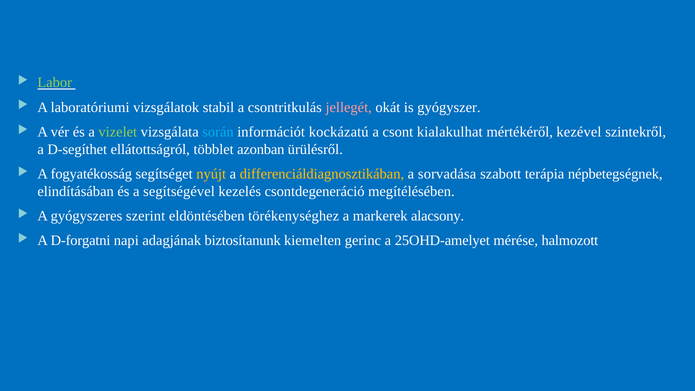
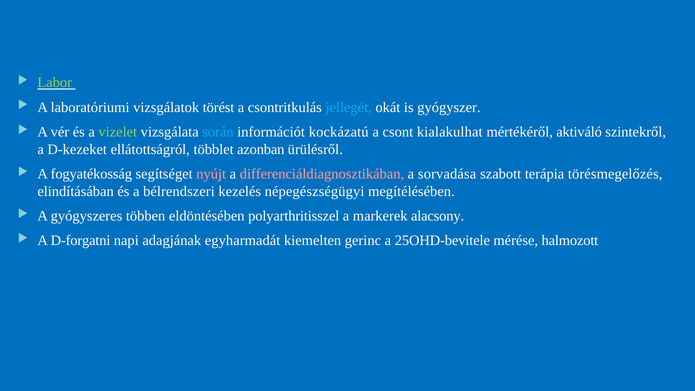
stabil: stabil -> törést
jellegét colour: pink -> light blue
kezével: kezével -> aktiváló
D-segíthet: D-segíthet -> D-kezeket
nyújt colour: yellow -> pink
differenciáldiagnosztikában colour: yellow -> pink
népbetegségnek: népbetegségnek -> törésmegelőzés
segítségével: segítségével -> bélrendszeri
csontdegeneráció: csontdegeneráció -> népegészségügyi
szerint: szerint -> többen
törékenységhez: törékenységhez -> polyarthritisszel
biztosítanunk: biztosítanunk -> egyharmadát
25OHD-amelyet: 25OHD-amelyet -> 25OHD-bevitele
